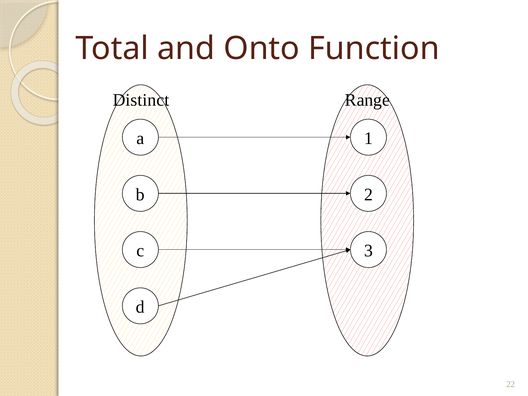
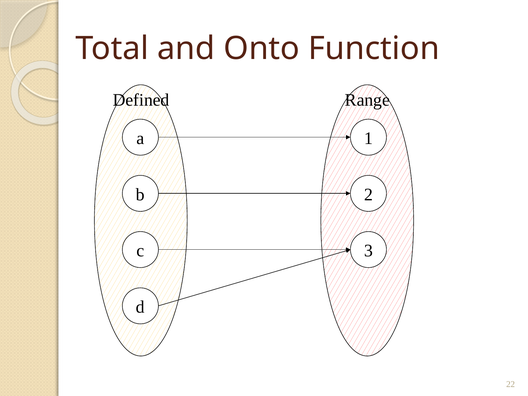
Distinct: Distinct -> Defined
